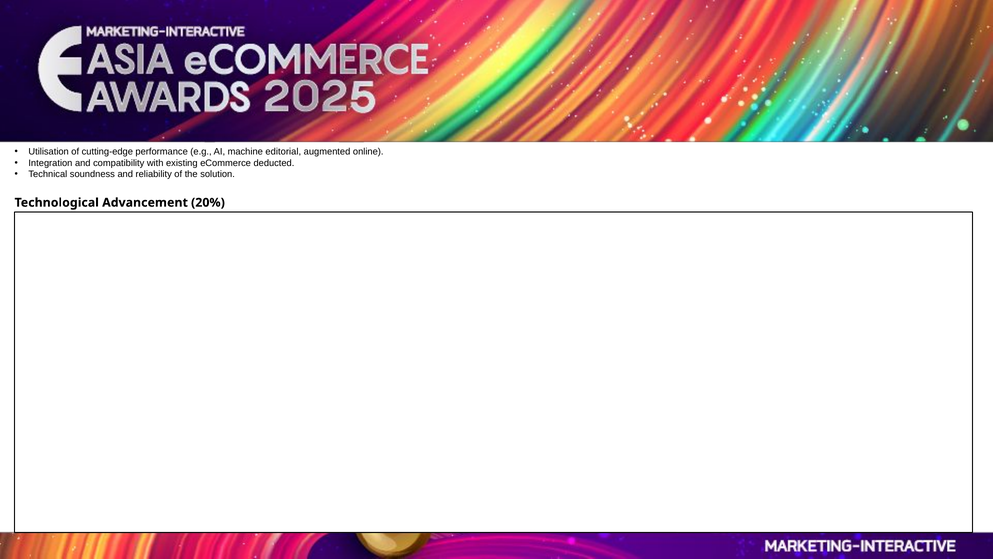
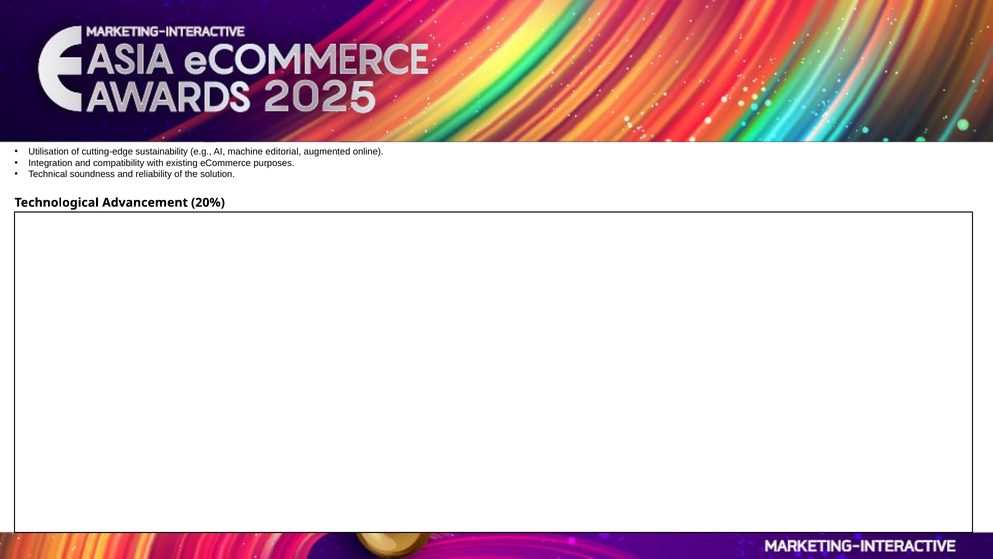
performance: performance -> sustainability
deducted: deducted -> purposes
